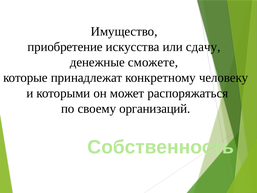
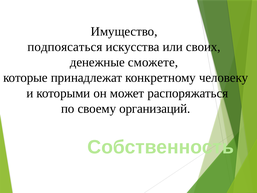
приобретение: приобретение -> подпоясаться
сдачу: сдачу -> своих
